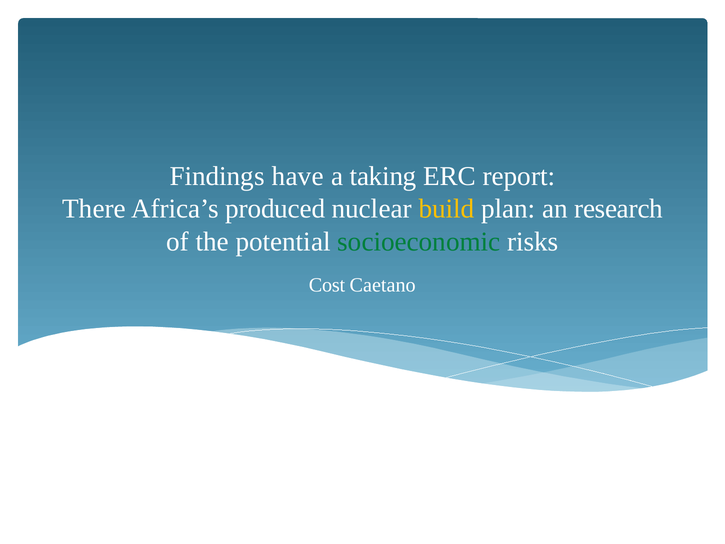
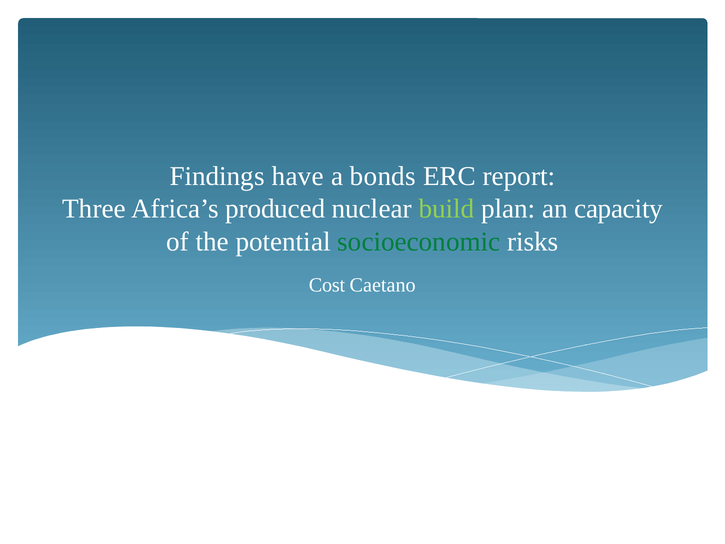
taking: taking -> bonds
There: There -> Three
build colour: yellow -> light green
research: research -> capacity
